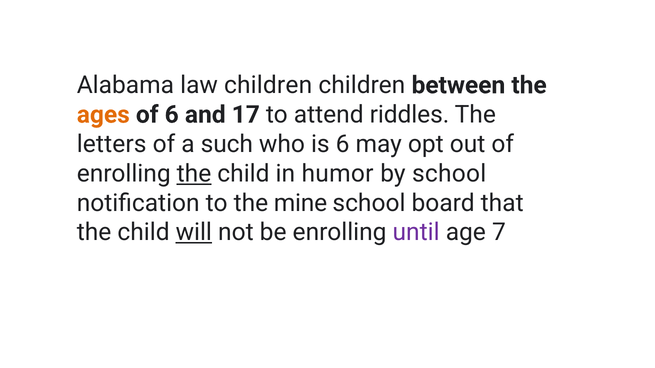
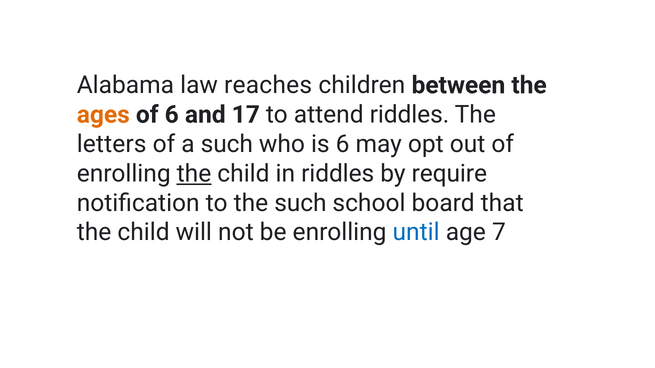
law children: children -> reaches
in humor: humor -> riddles
by school: school -> require
the mine: mine -> such
will underline: present -> none
until colour: purple -> blue
